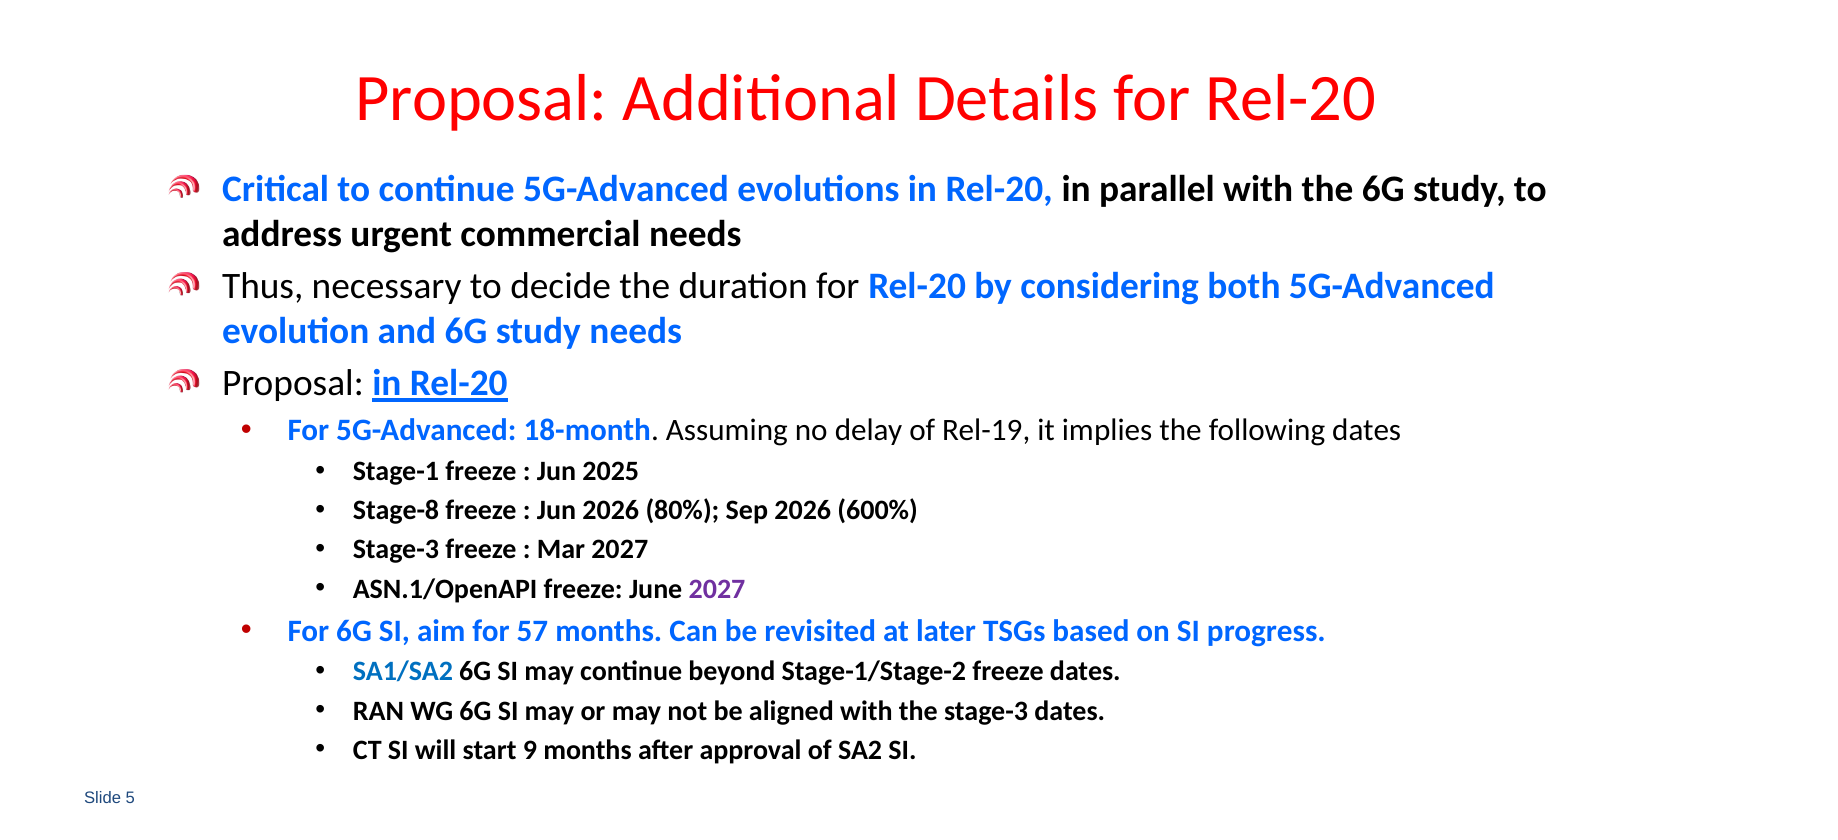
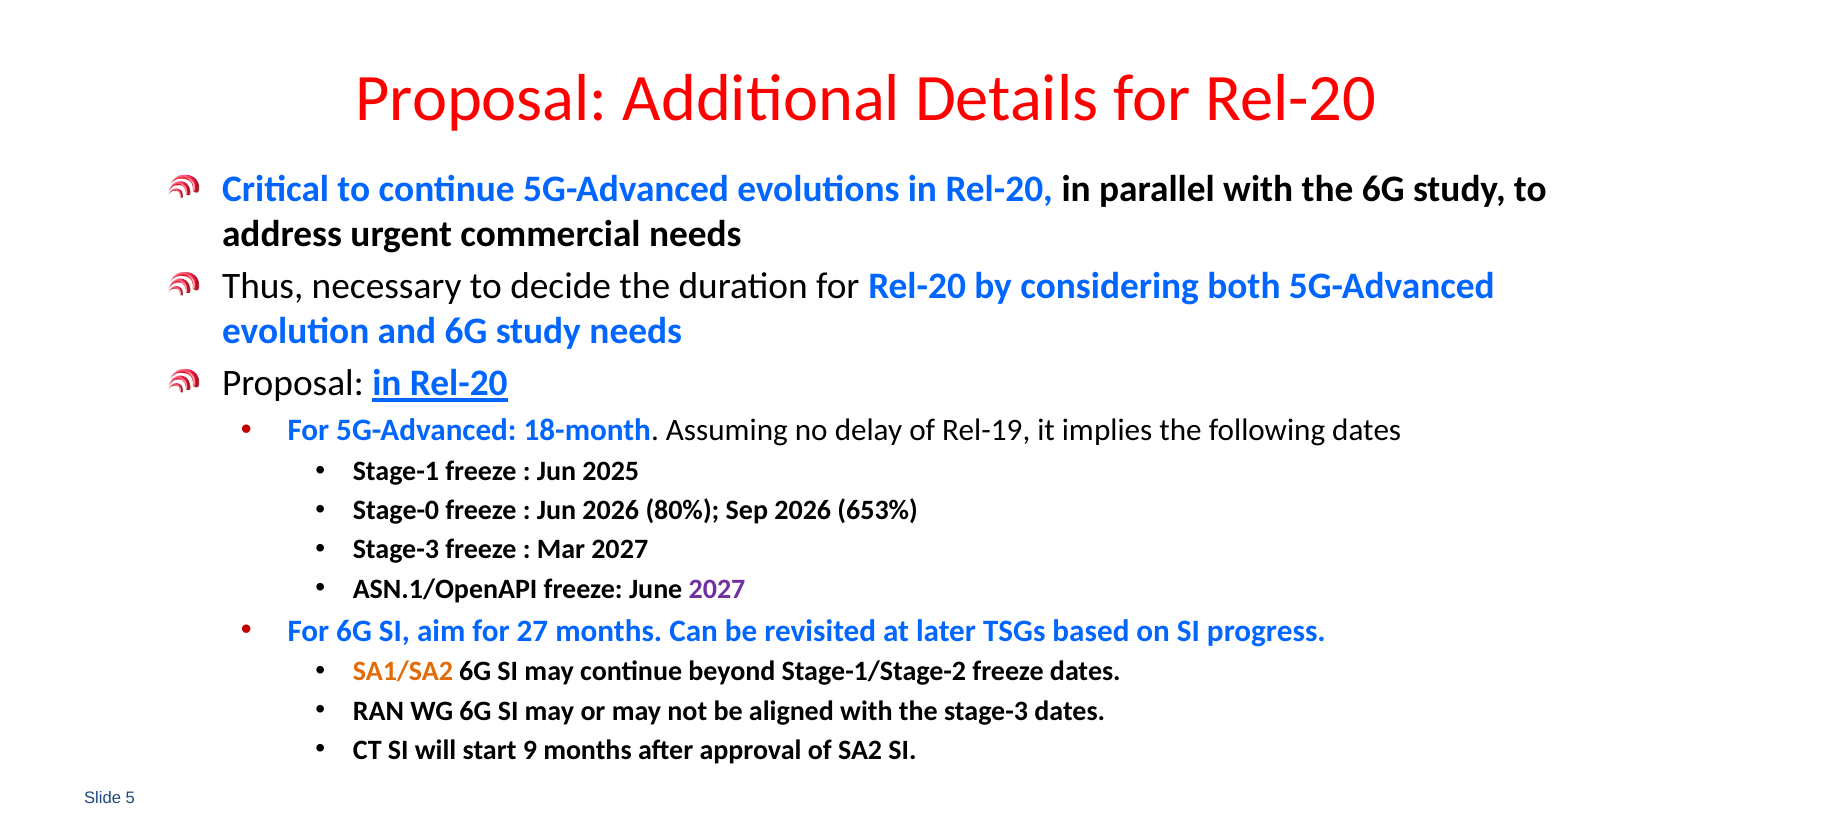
Stage-8: Stage-8 -> Stage-0
600%: 600% -> 653%
57: 57 -> 27
SA1/SA2 colour: blue -> orange
